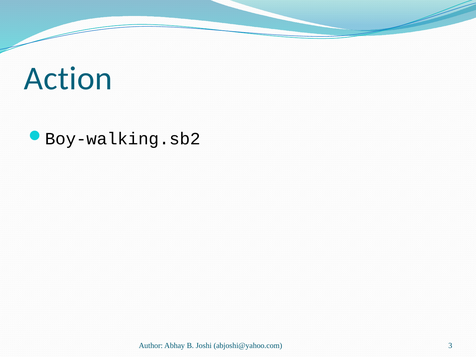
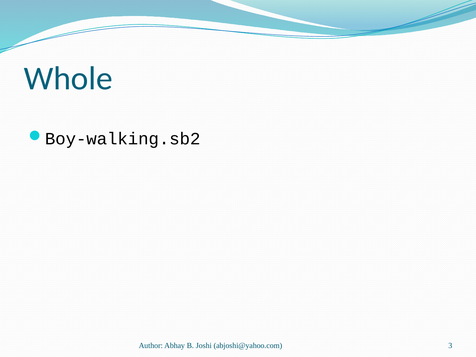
Action: Action -> Whole
